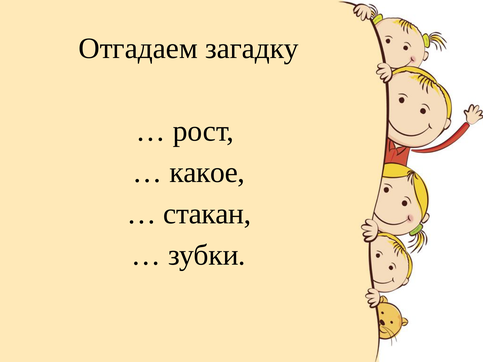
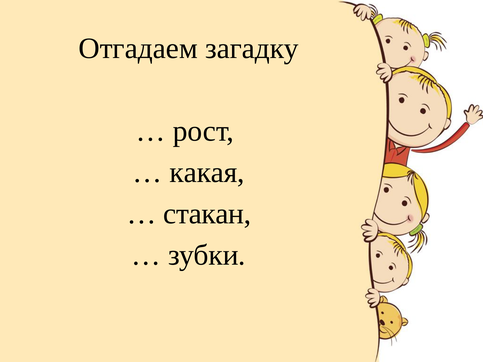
какое: какое -> какая
